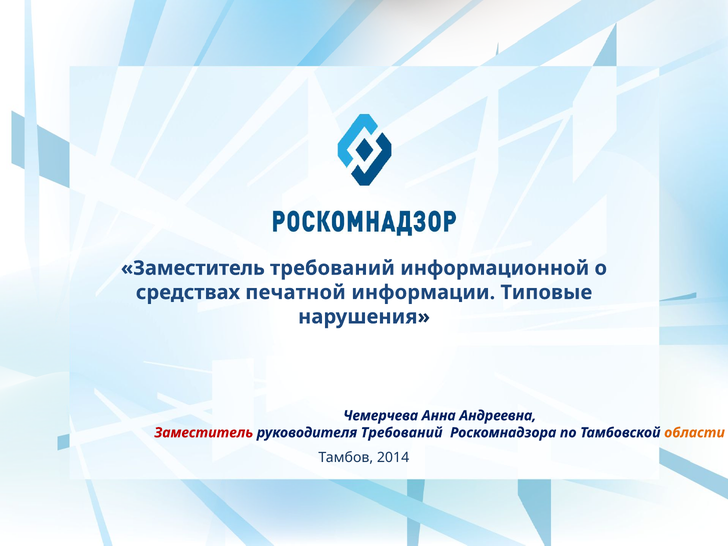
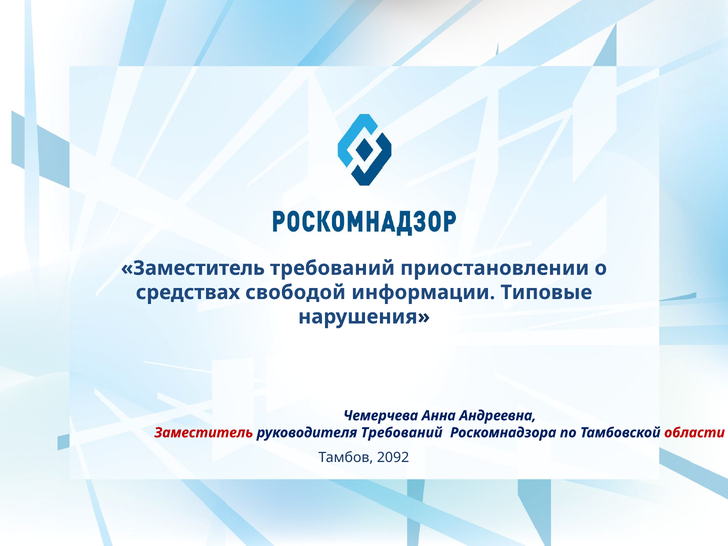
информационной: информационной -> приостановлении
печатной: печатной -> свободой
области colour: orange -> red
2014: 2014 -> 2092
